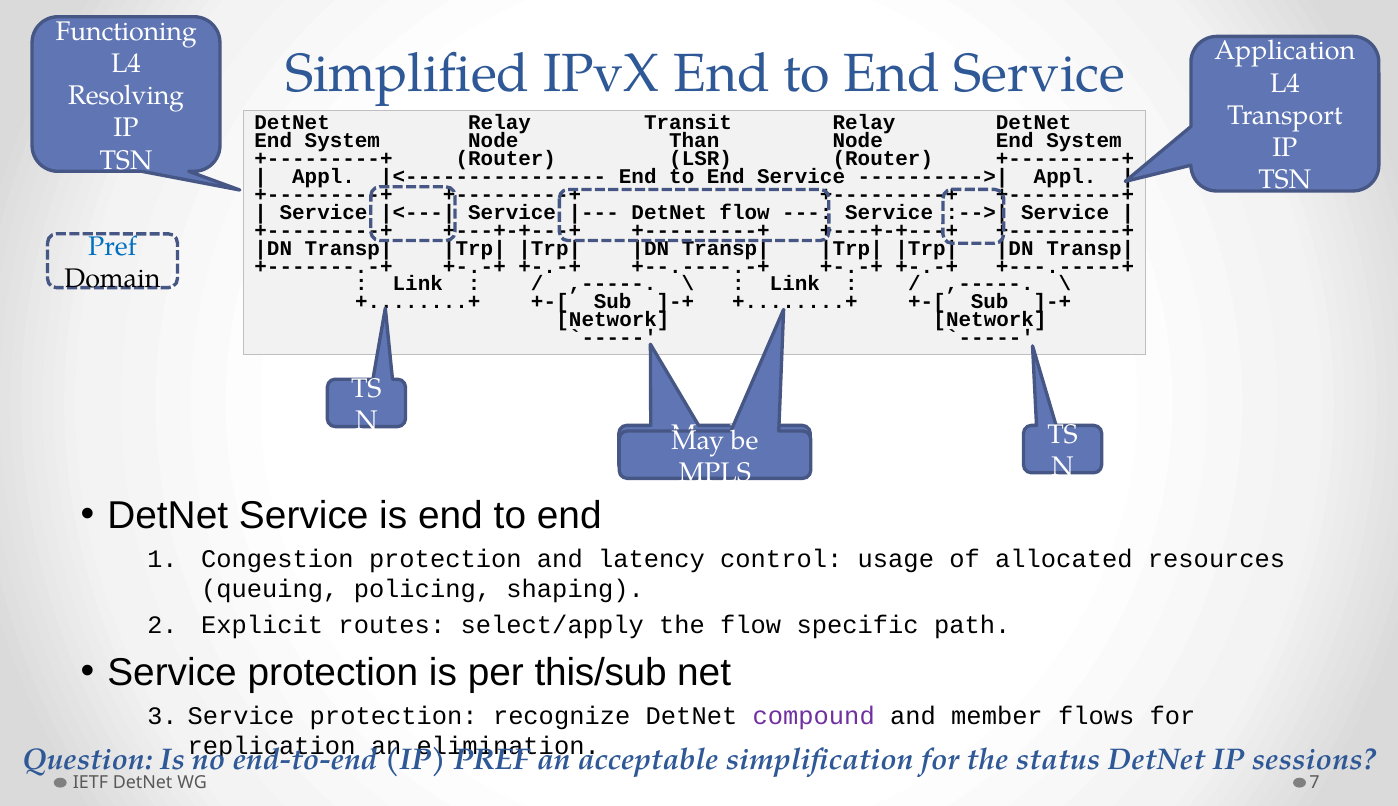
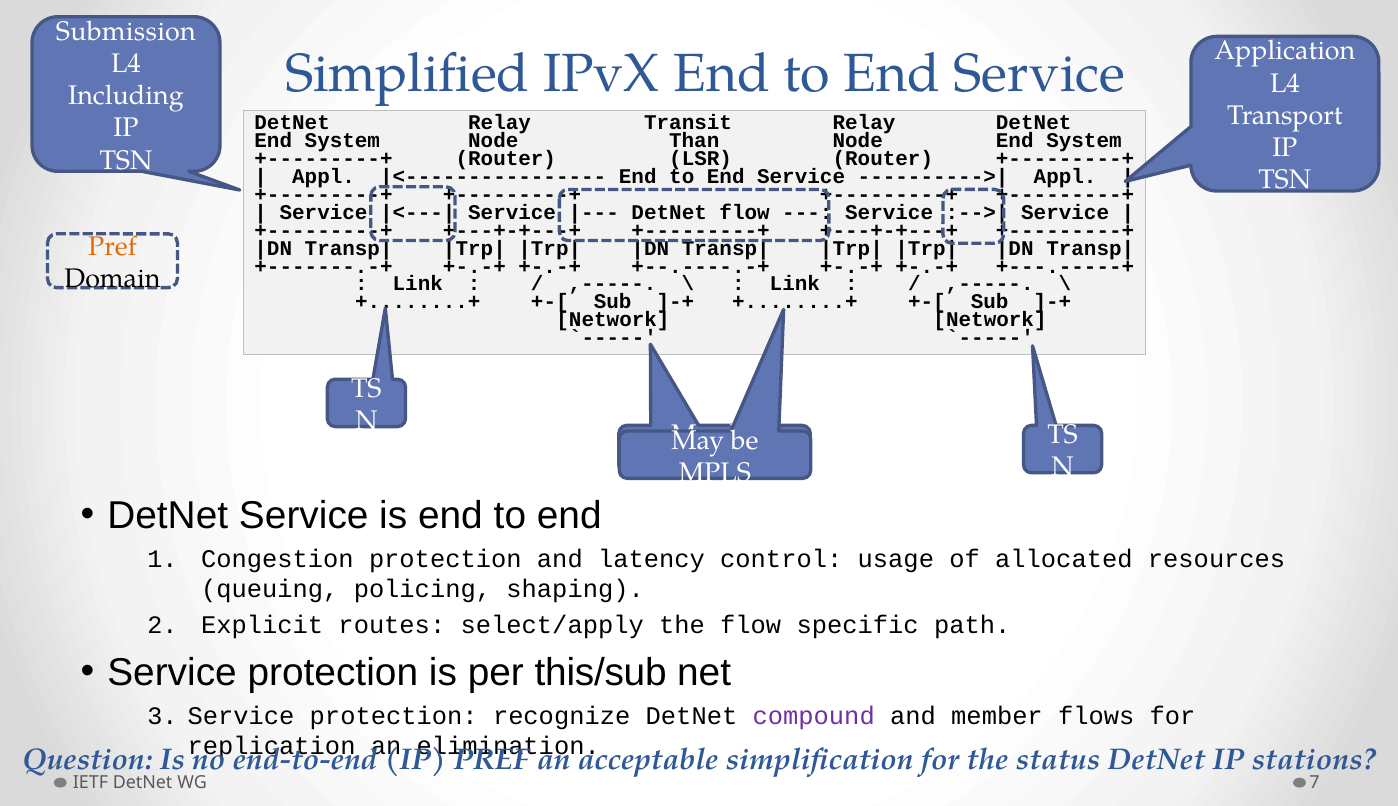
Functioning: Functioning -> Submission
Resolving: Resolving -> Including
Pref at (112, 247) colour: blue -> orange
sessions: sessions -> stations
